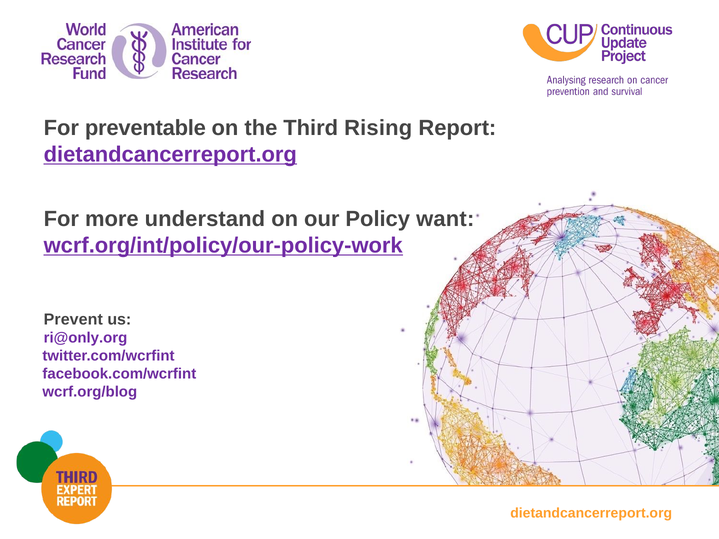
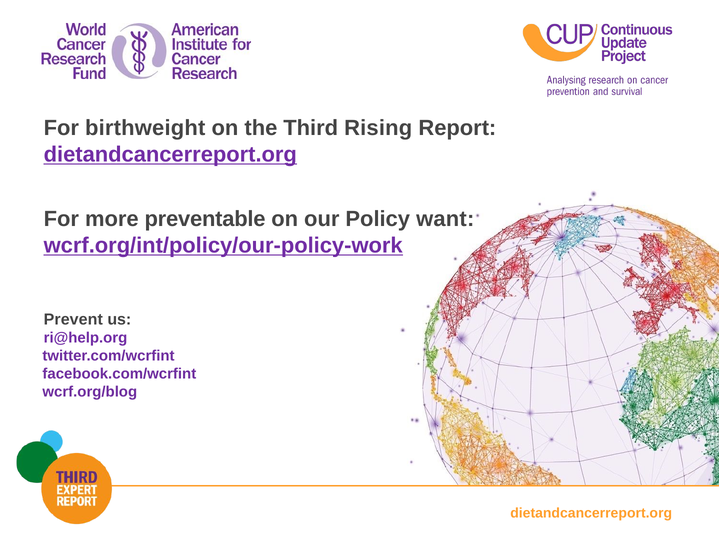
preventable: preventable -> birthweight
understand: understand -> preventable
ri@only.org: ri@only.org -> ri@help.org
